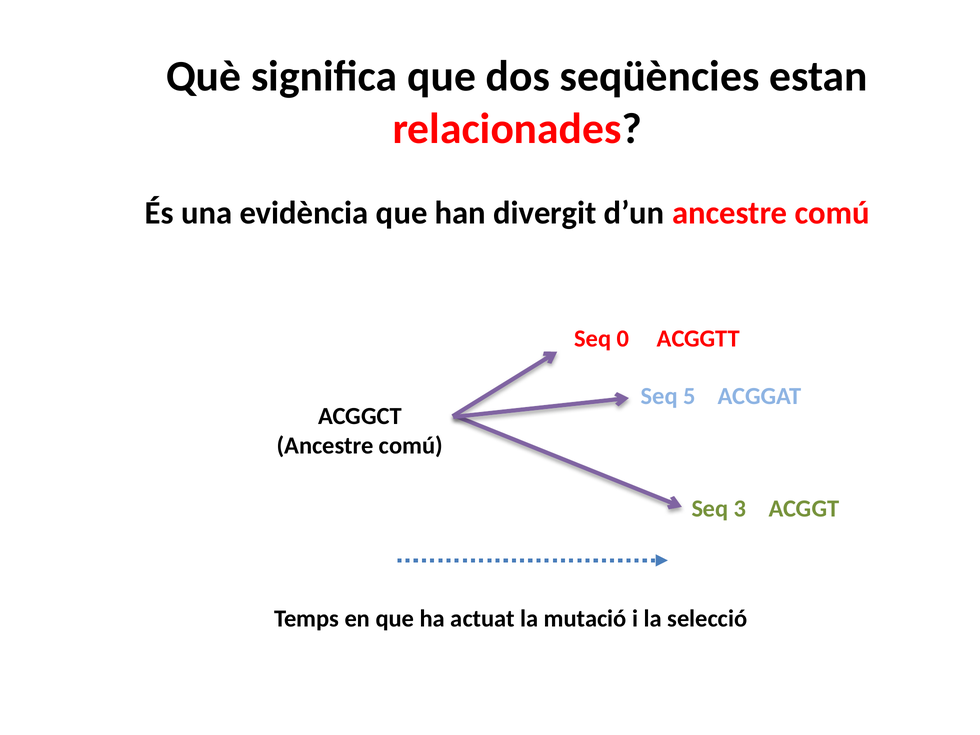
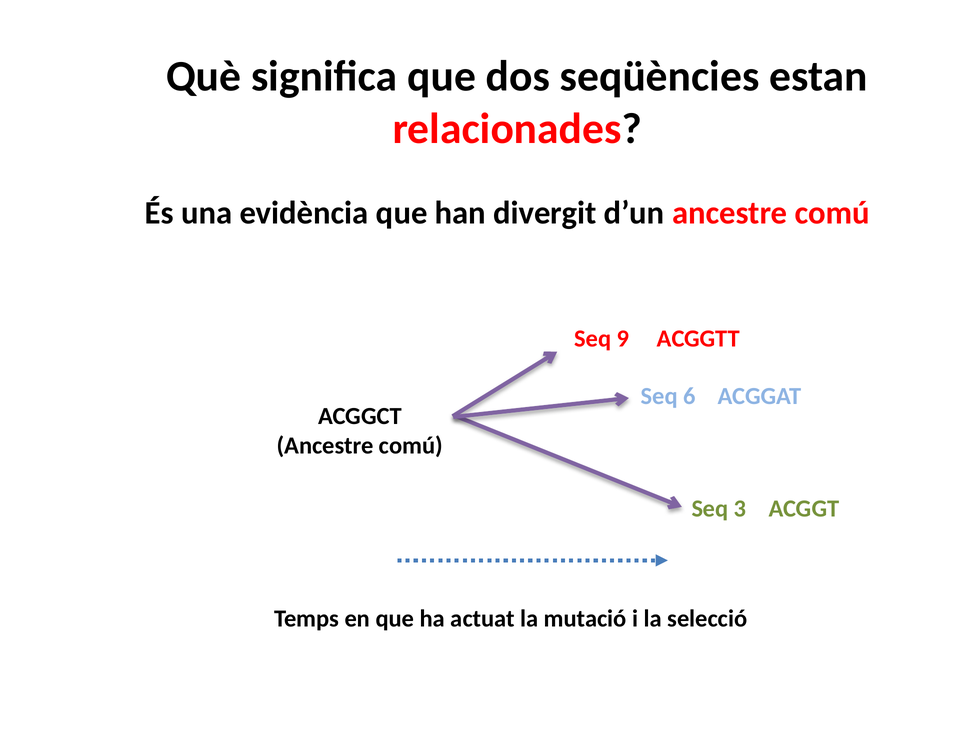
0: 0 -> 9
5: 5 -> 6
